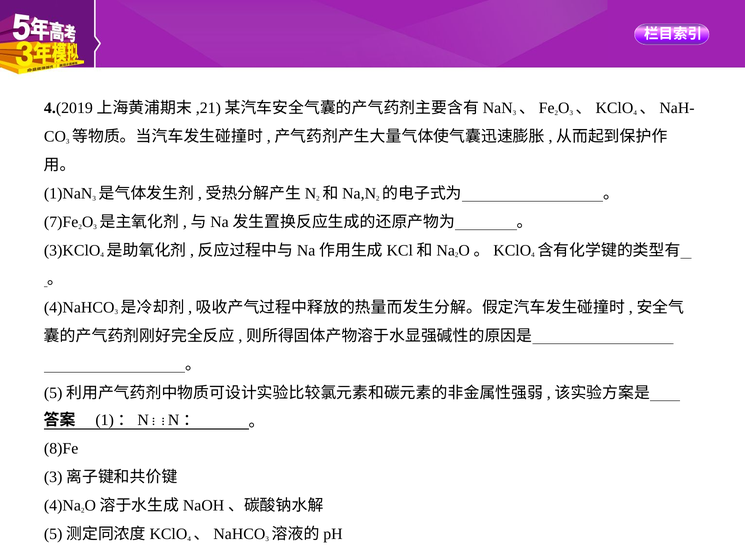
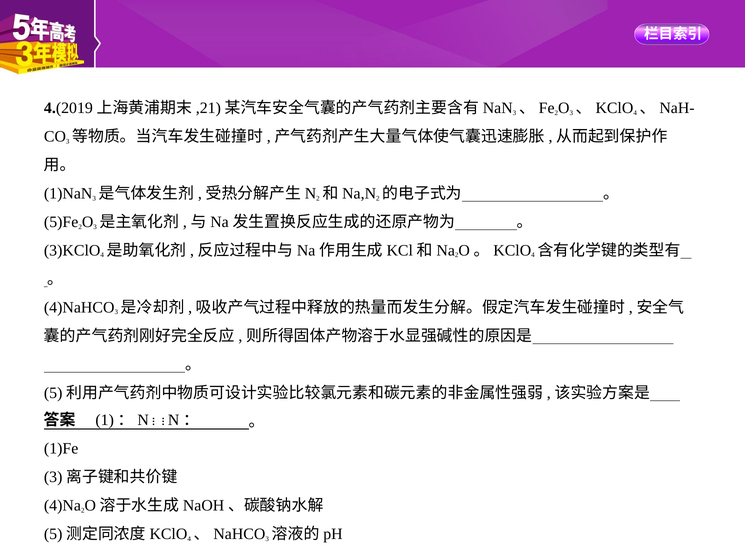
7)Fe: 7)Fe -> 5)Fe
8)Fe: 8)Fe -> 1)Fe
